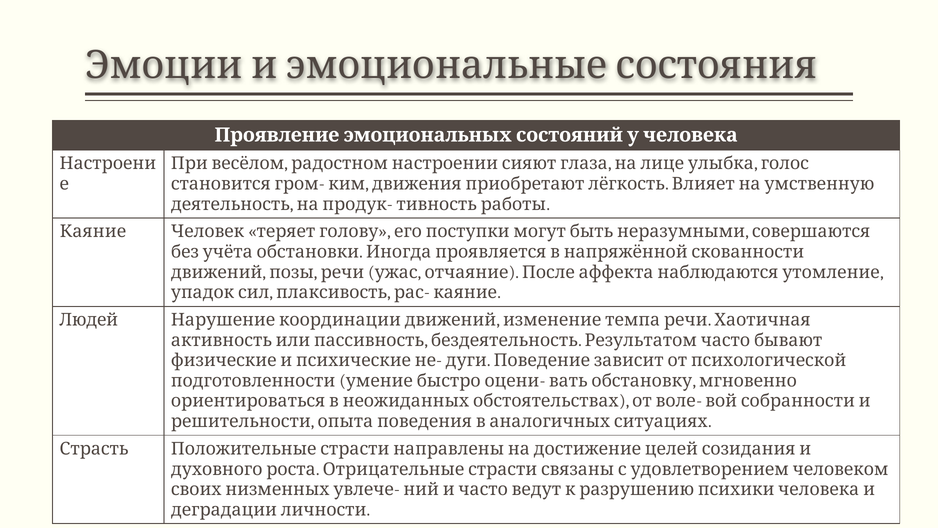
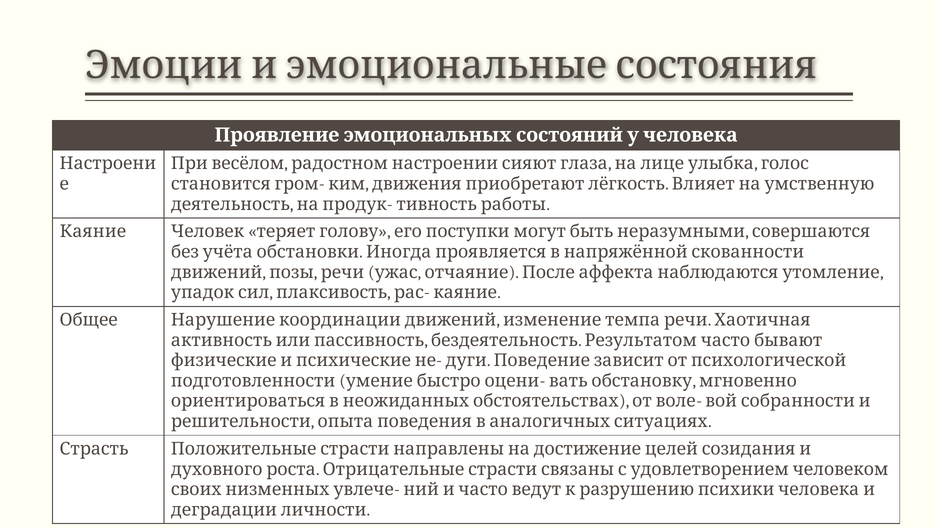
Людей: Людей -> Общее
